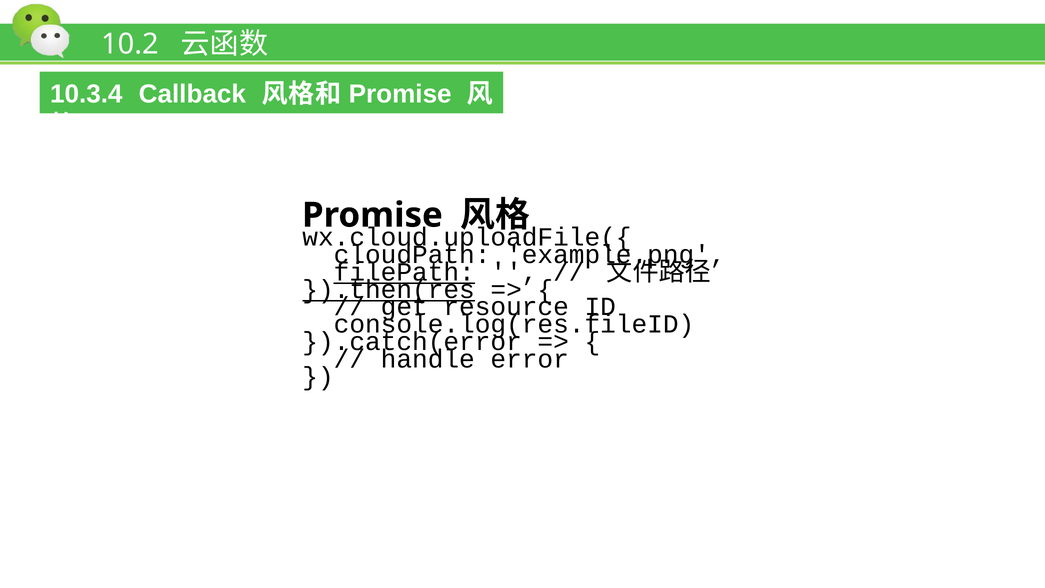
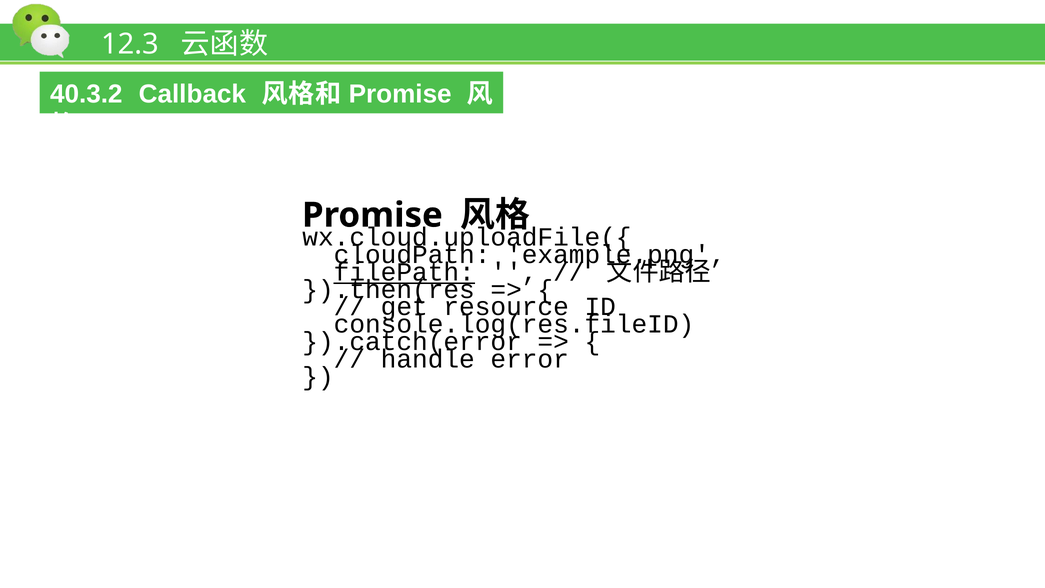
10.2: 10.2 -> 12.3
10.3.4: 10.3.4 -> 40.3.2
}).then(res underline: present -> none
